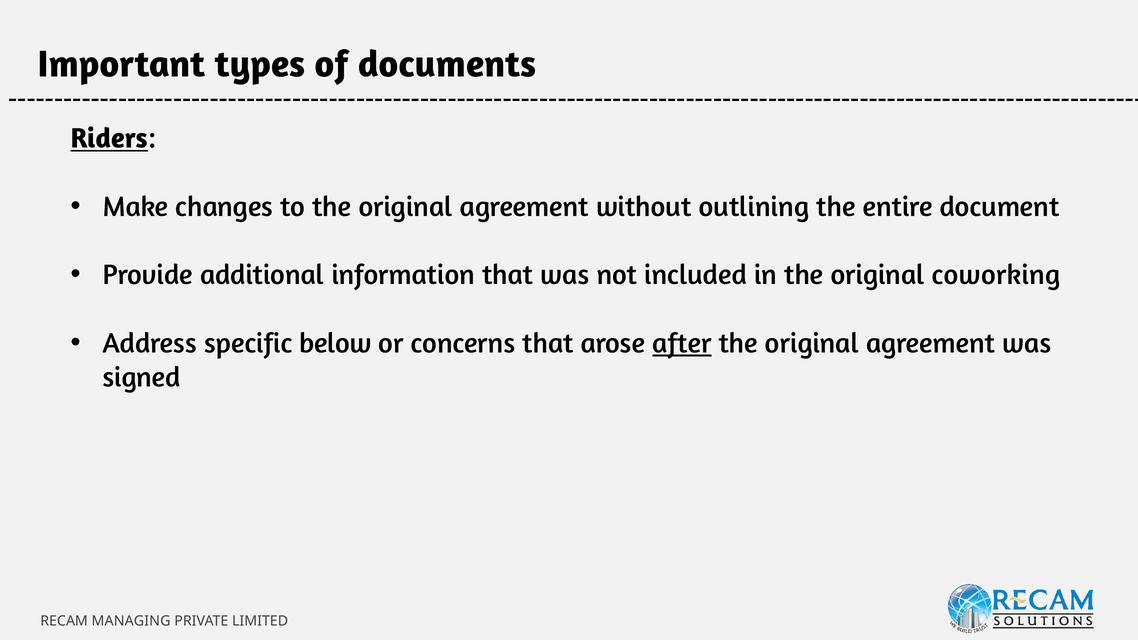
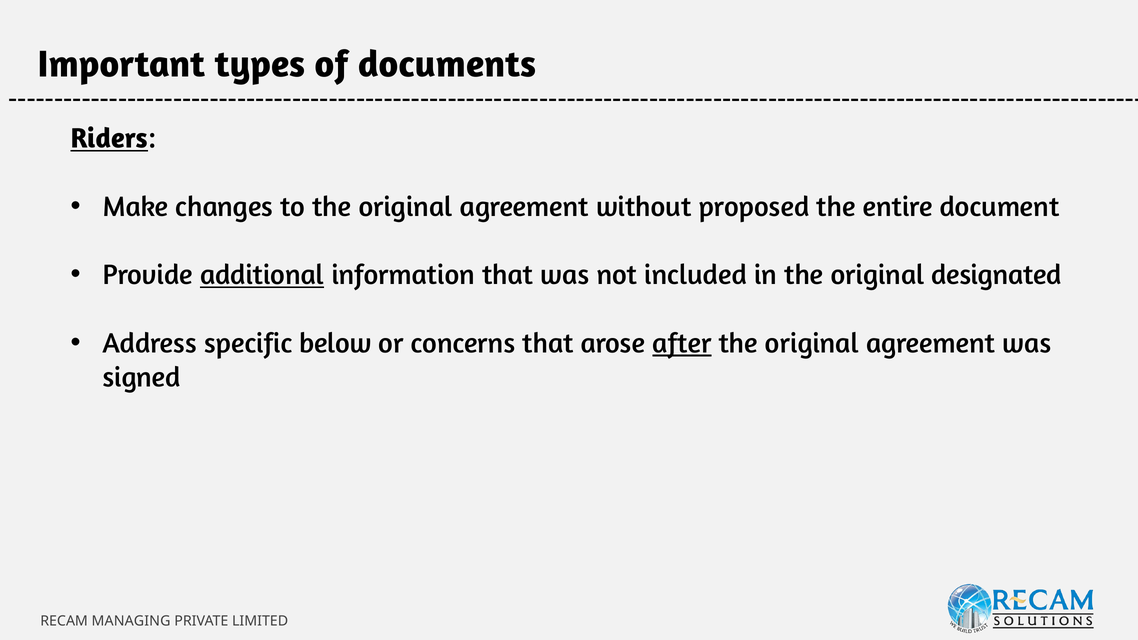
outlining: outlining -> proposed
additional underline: none -> present
coworking: coworking -> designated
